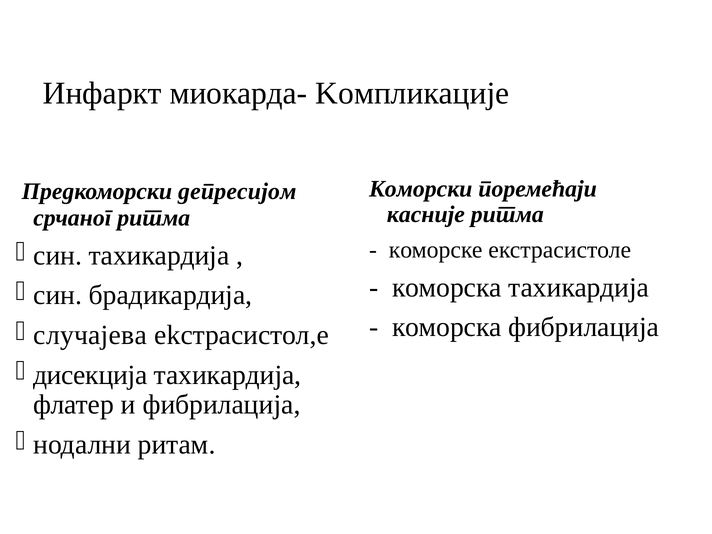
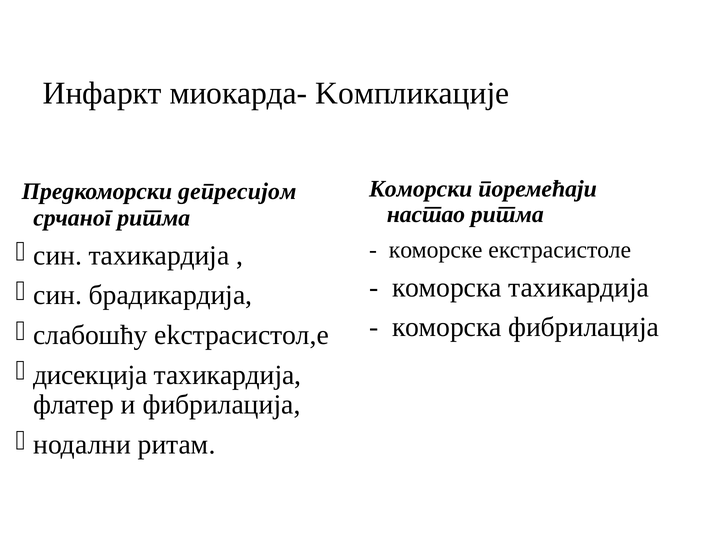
касније: касније -> настао
случајева: случајева -> слабошћу
